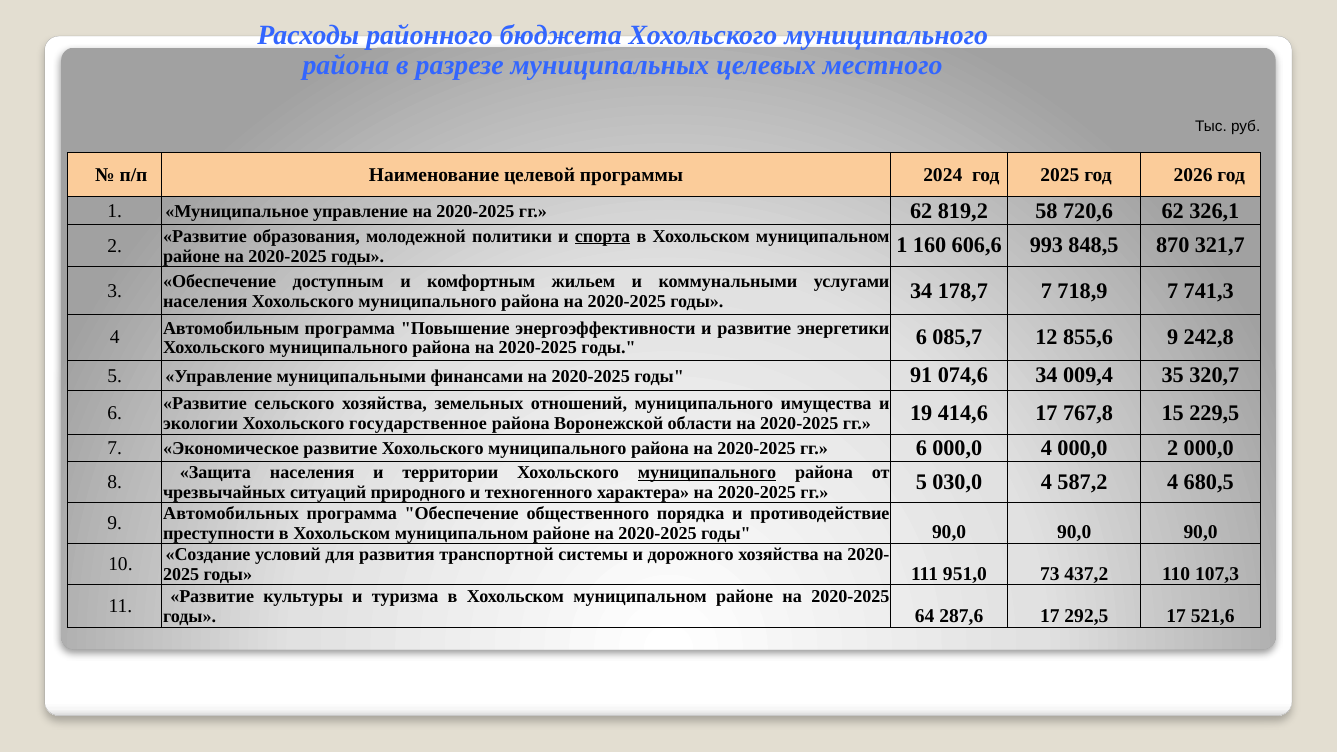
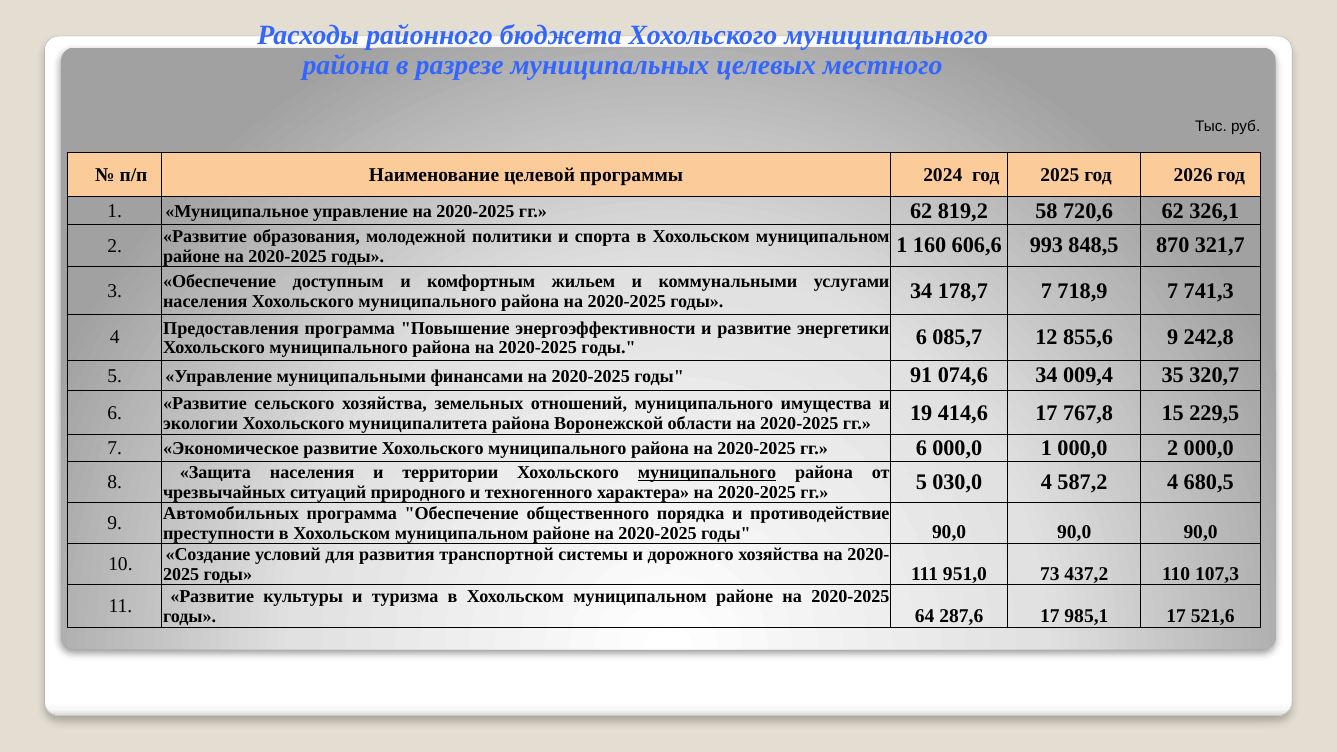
спорта underline: present -> none
Автомобильным: Автомобильным -> Предоставления
государственное: государственное -> муниципалитета
000,0 4: 4 -> 1
292,5: 292,5 -> 985,1
